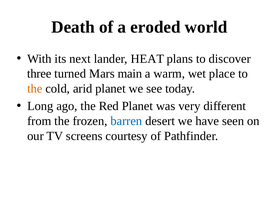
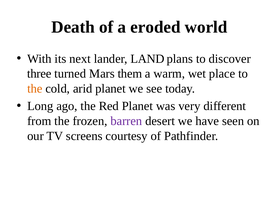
HEAT: HEAT -> LAND
main: main -> them
barren colour: blue -> purple
